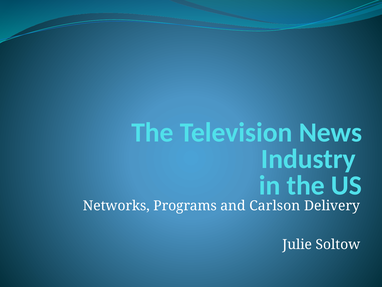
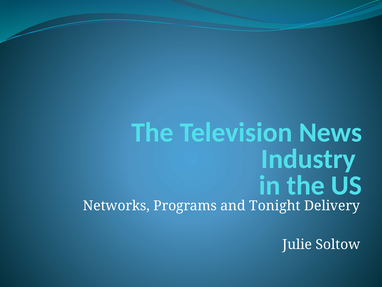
Carlson: Carlson -> Tonight
